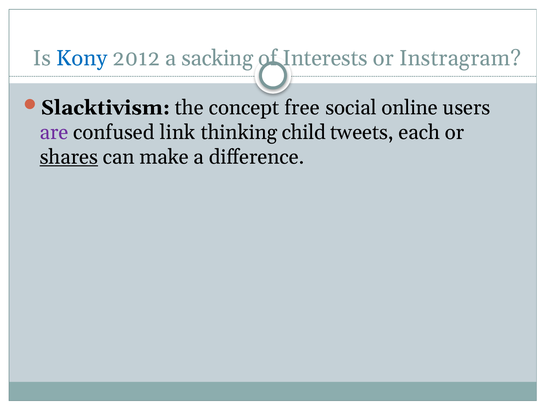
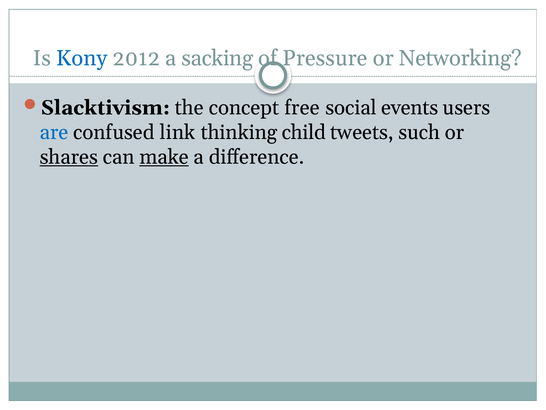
Interests: Interests -> Pressure
Instragram: Instragram -> Networking
online: online -> events
are colour: purple -> blue
each: each -> such
make underline: none -> present
